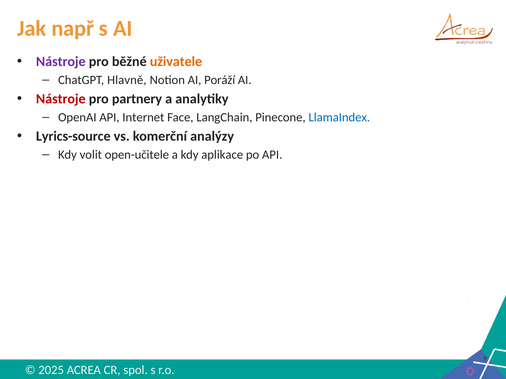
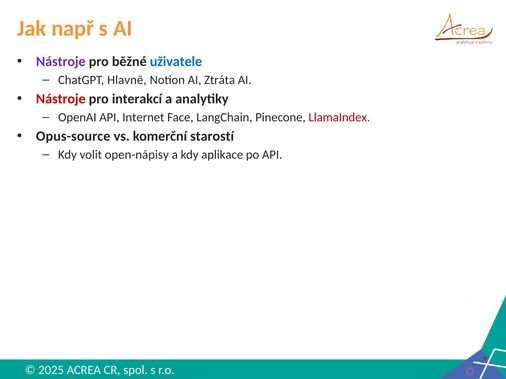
uživatele colour: orange -> blue
Poráží: Poráží -> Ztráta
partnery: partnery -> interakcí
LlamaIndex colour: blue -> red
Lyrics-source: Lyrics-source -> Opus-source
analýzy: analýzy -> starostí
open-učitele: open-učitele -> open-nápisy
